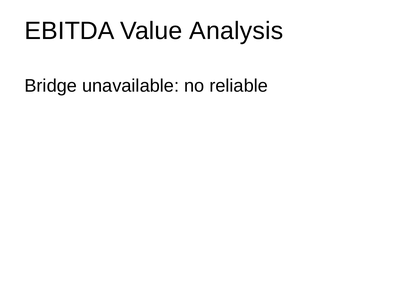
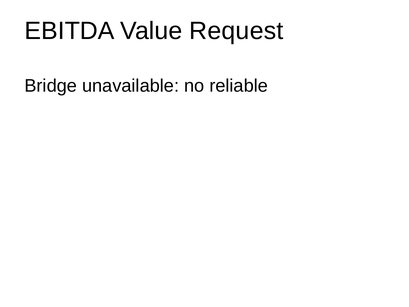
Analysis: Analysis -> Request
